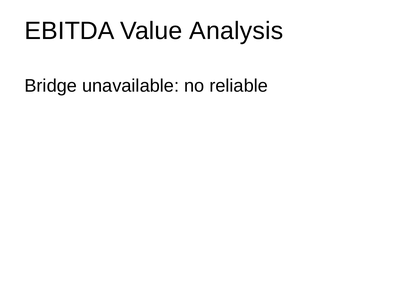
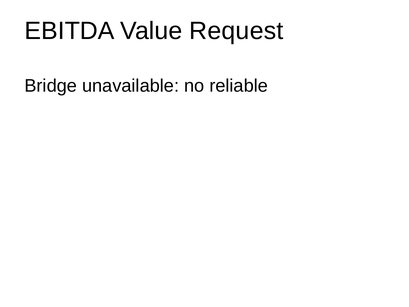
Analysis: Analysis -> Request
